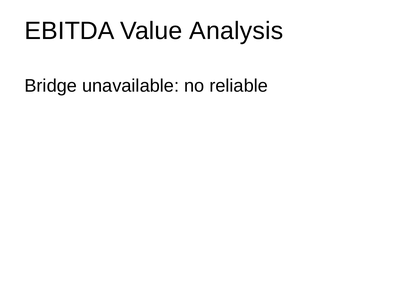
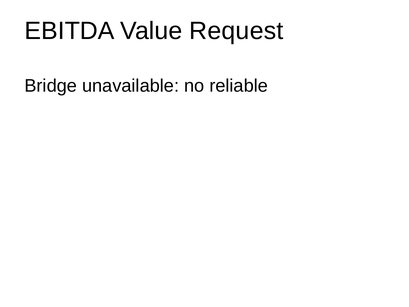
Analysis: Analysis -> Request
